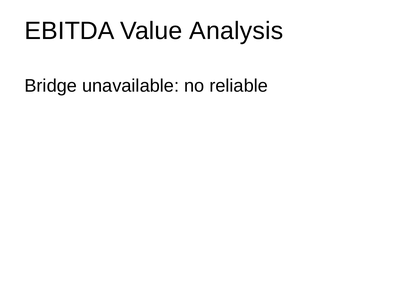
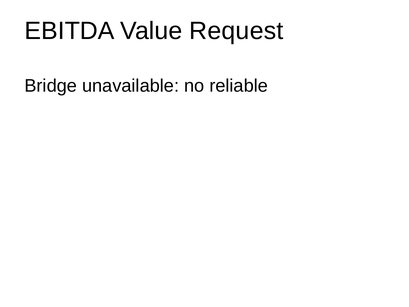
Analysis: Analysis -> Request
